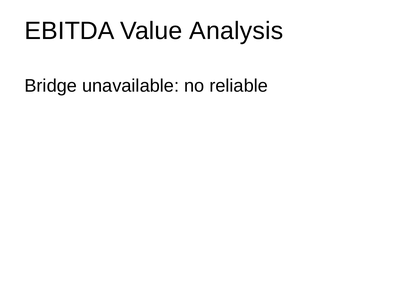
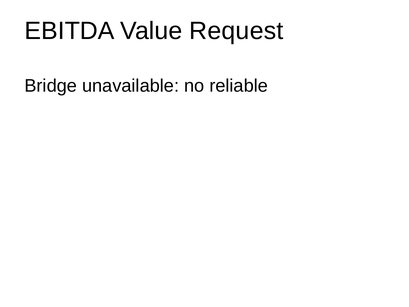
Analysis: Analysis -> Request
